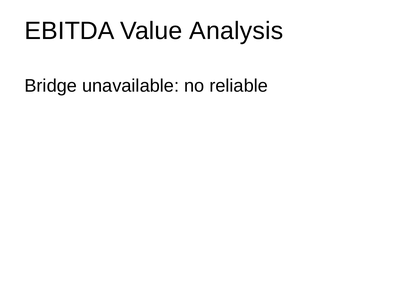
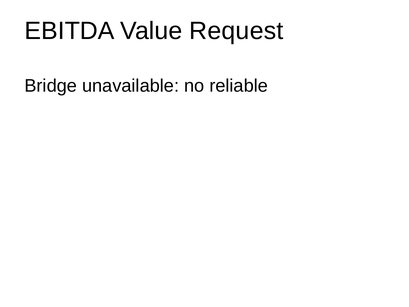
Analysis: Analysis -> Request
